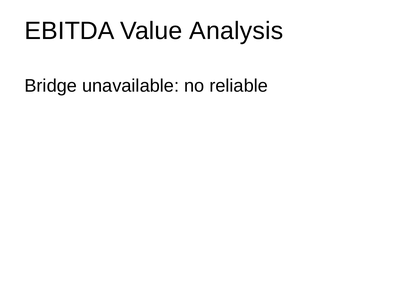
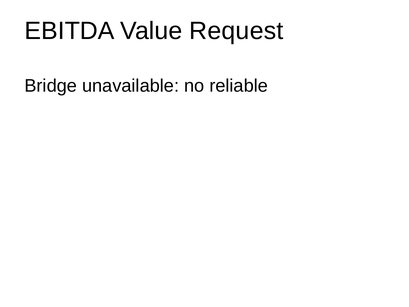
Analysis: Analysis -> Request
